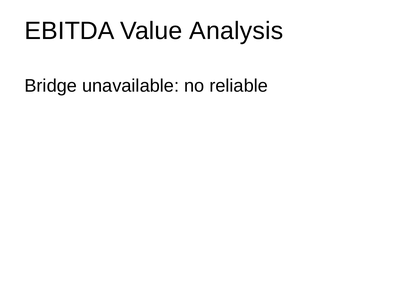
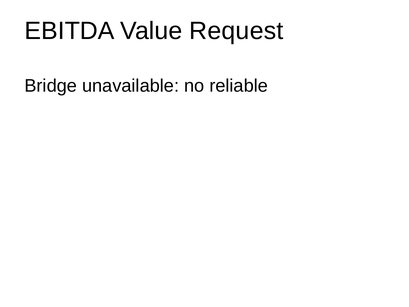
Analysis: Analysis -> Request
